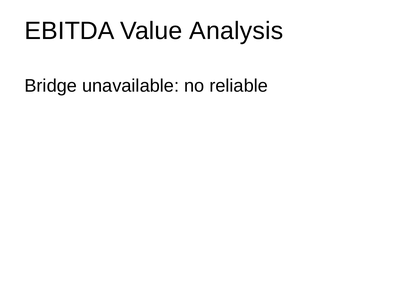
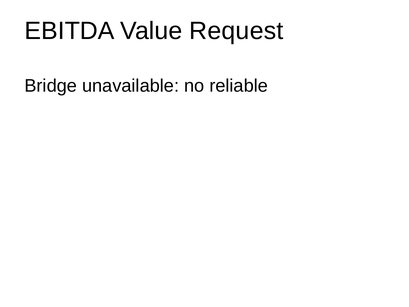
Analysis: Analysis -> Request
